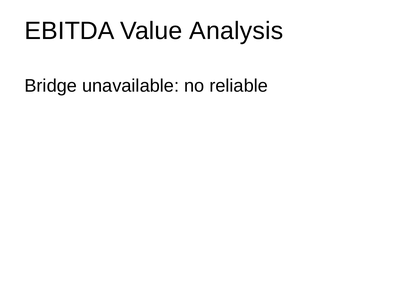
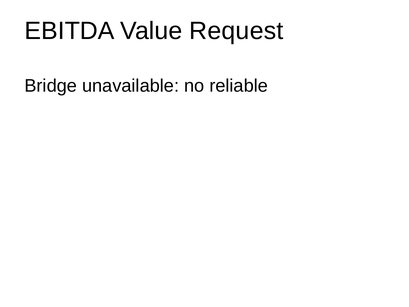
Analysis: Analysis -> Request
